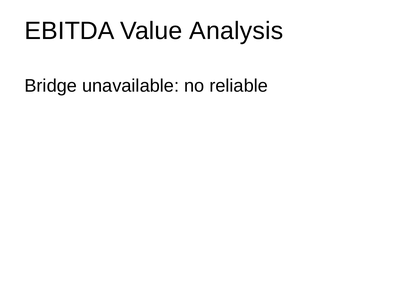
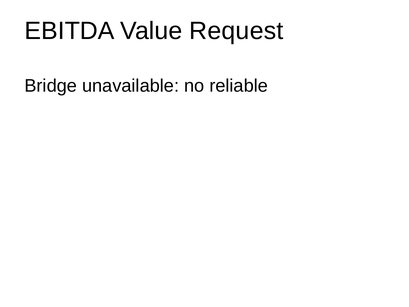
Analysis: Analysis -> Request
